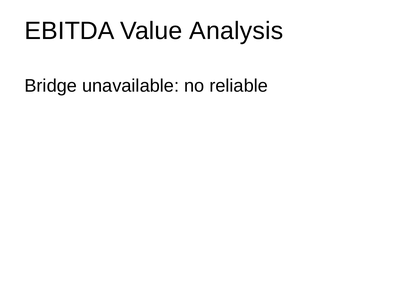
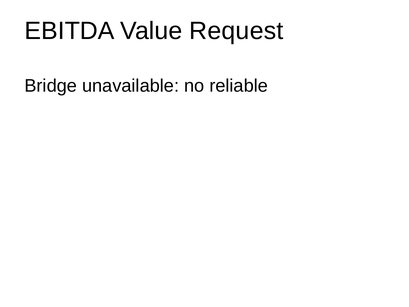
Analysis: Analysis -> Request
